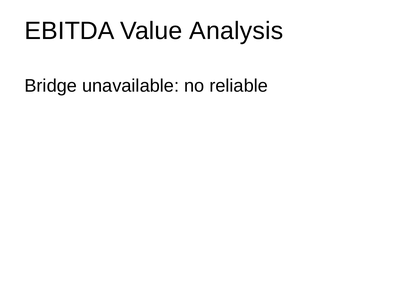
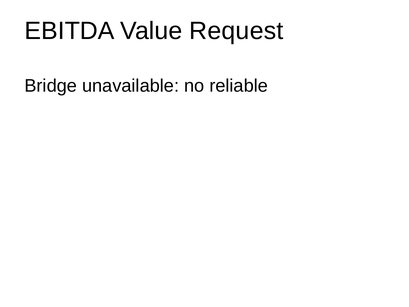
Analysis: Analysis -> Request
